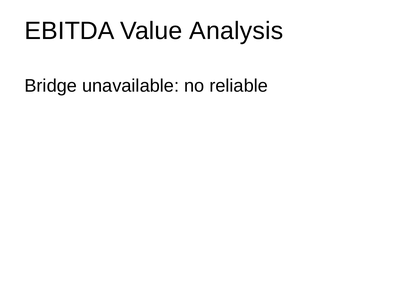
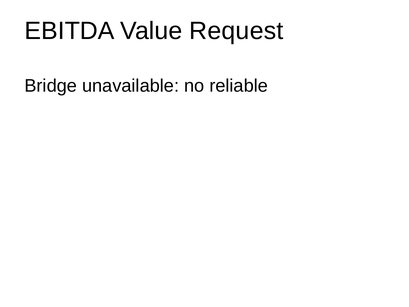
Analysis: Analysis -> Request
